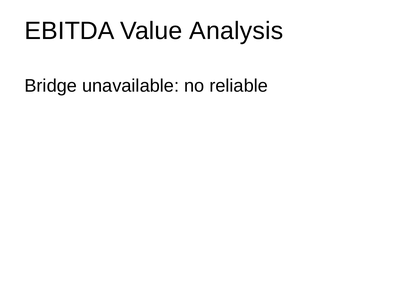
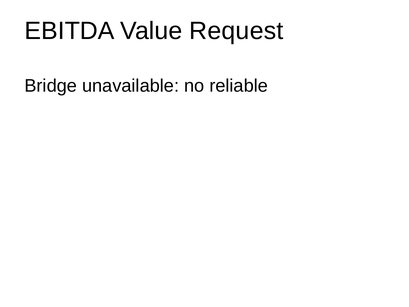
Analysis: Analysis -> Request
